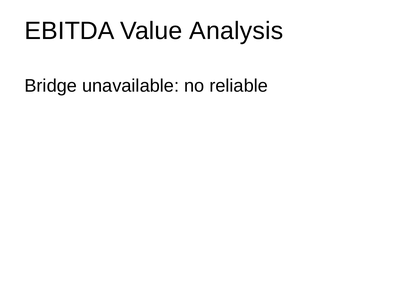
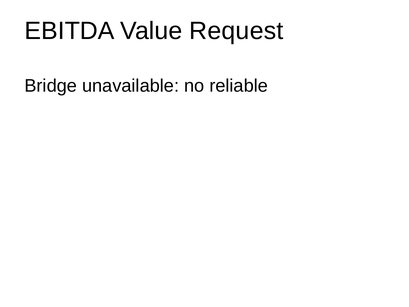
Analysis: Analysis -> Request
